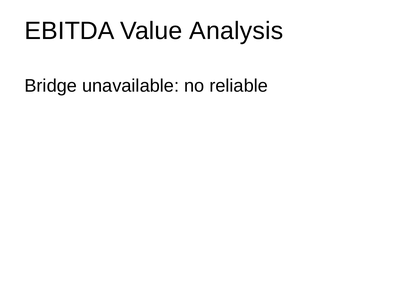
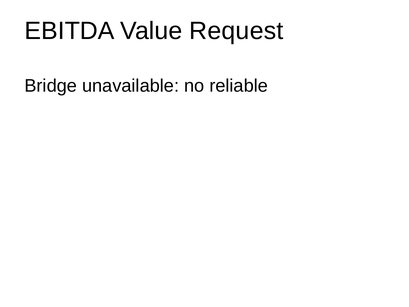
Analysis: Analysis -> Request
